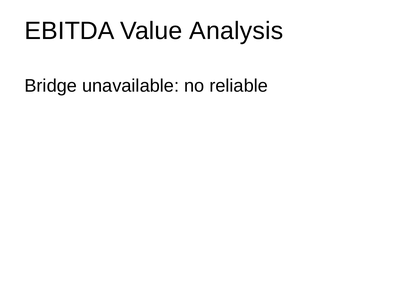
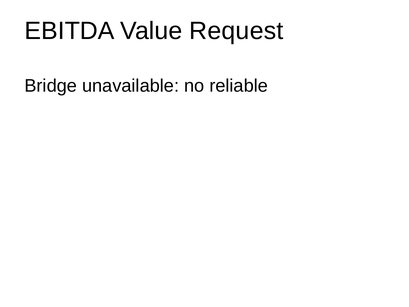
Analysis: Analysis -> Request
